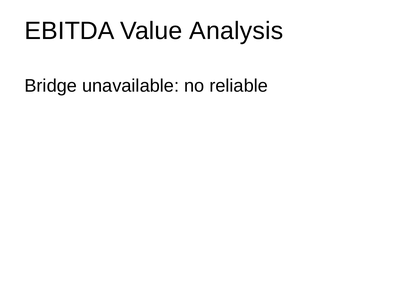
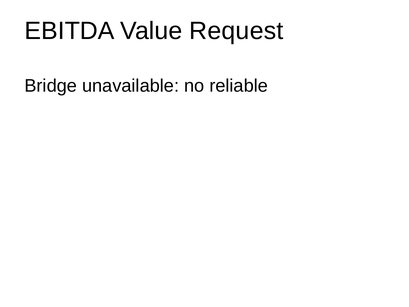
Analysis: Analysis -> Request
